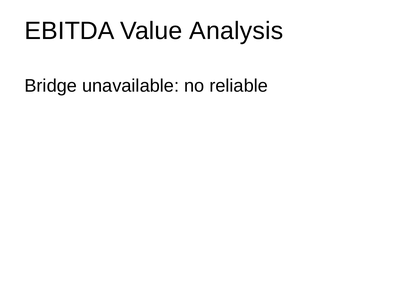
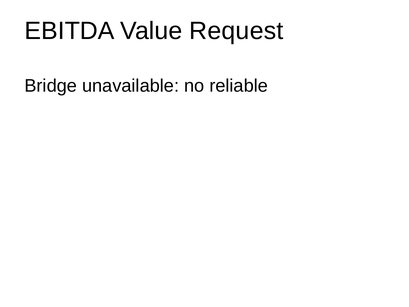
Analysis: Analysis -> Request
